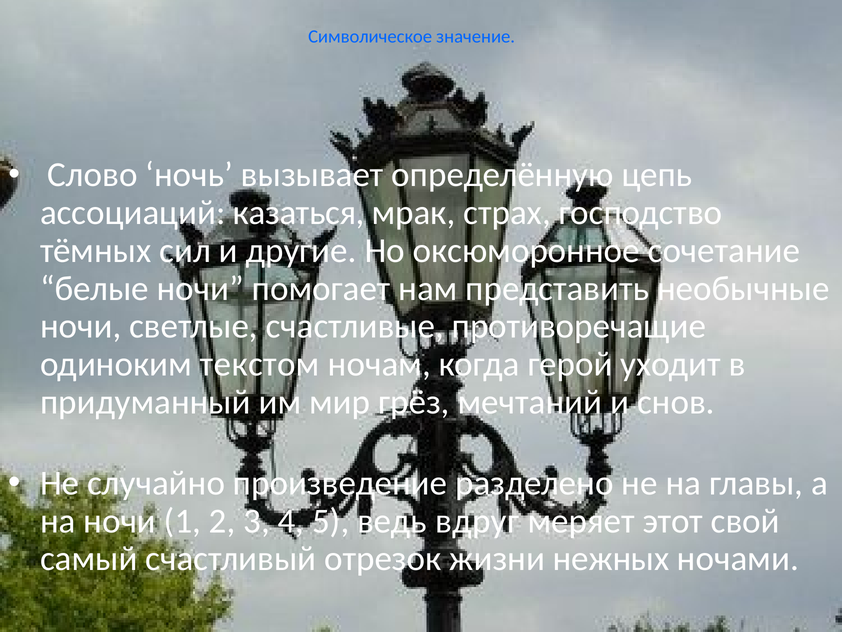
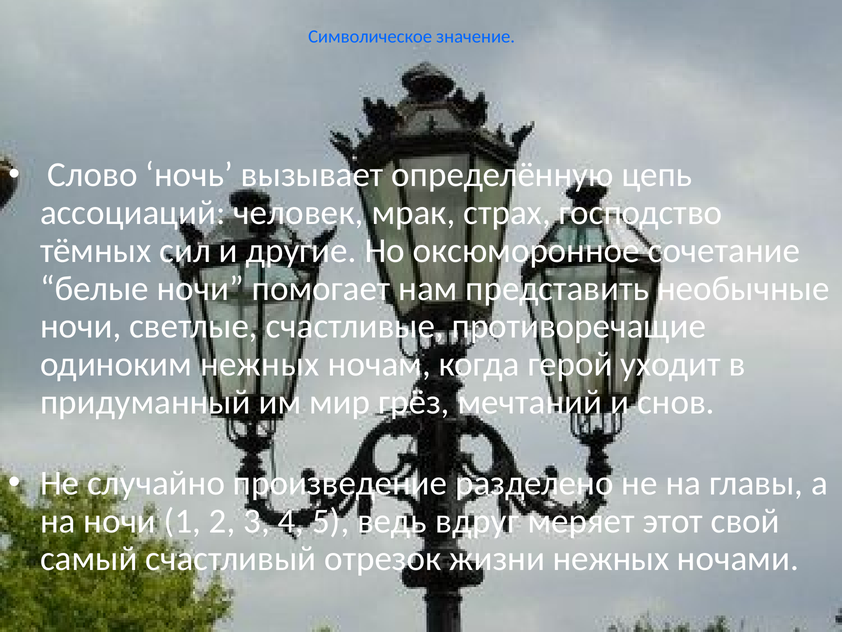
казаться: казаться -> человек
одиноким текстом: текстом -> нежных
